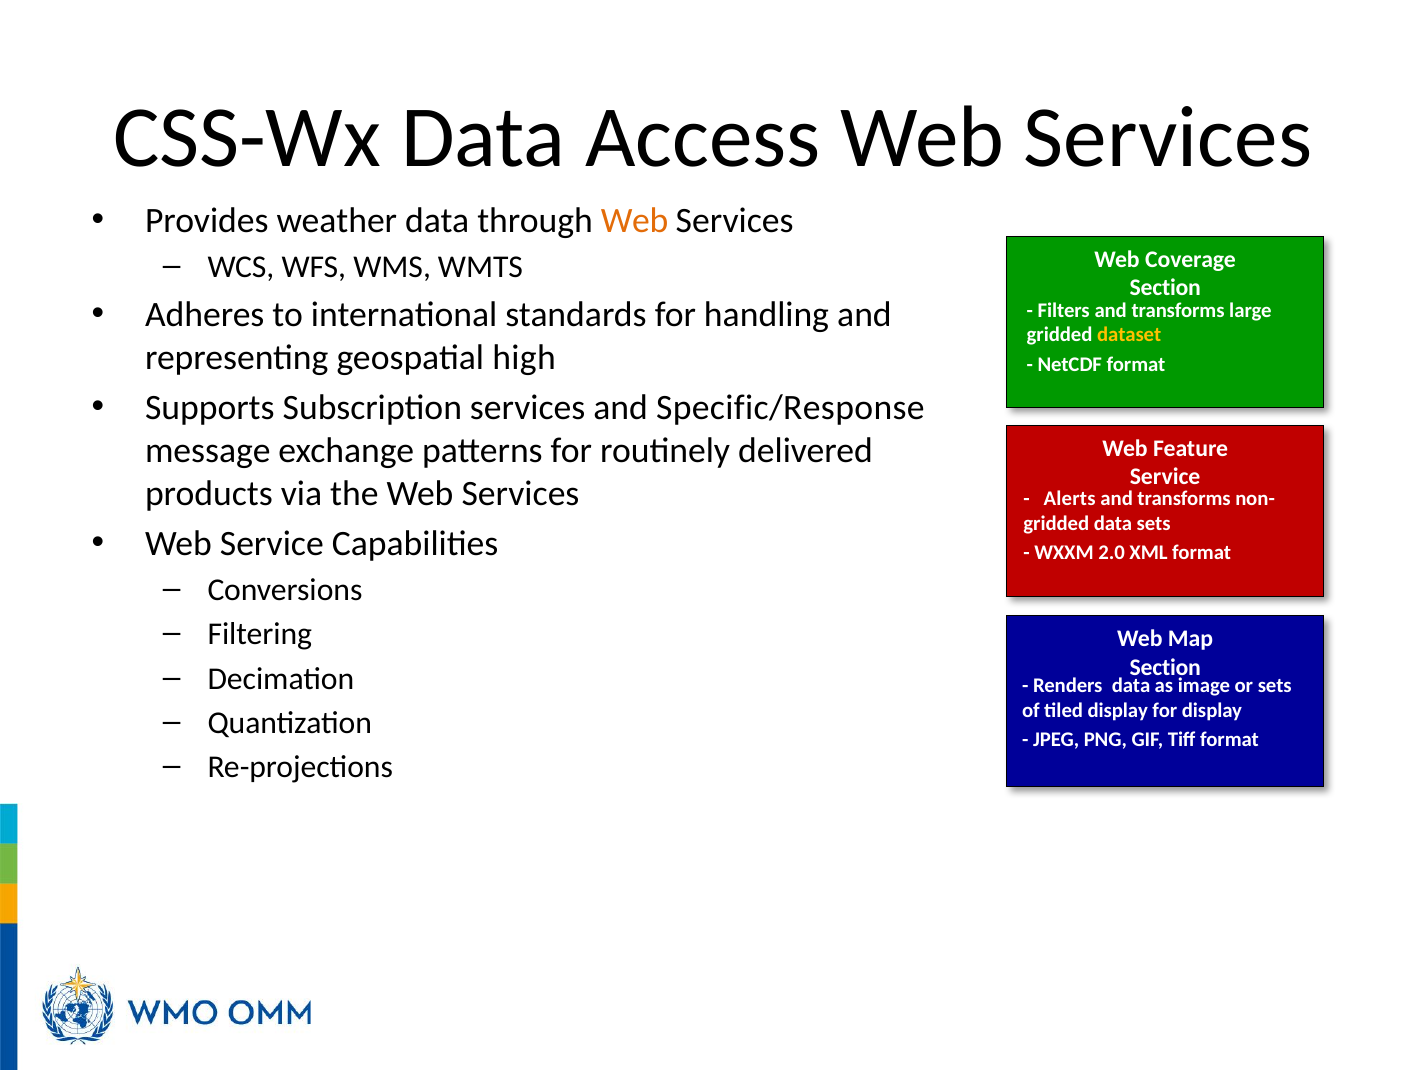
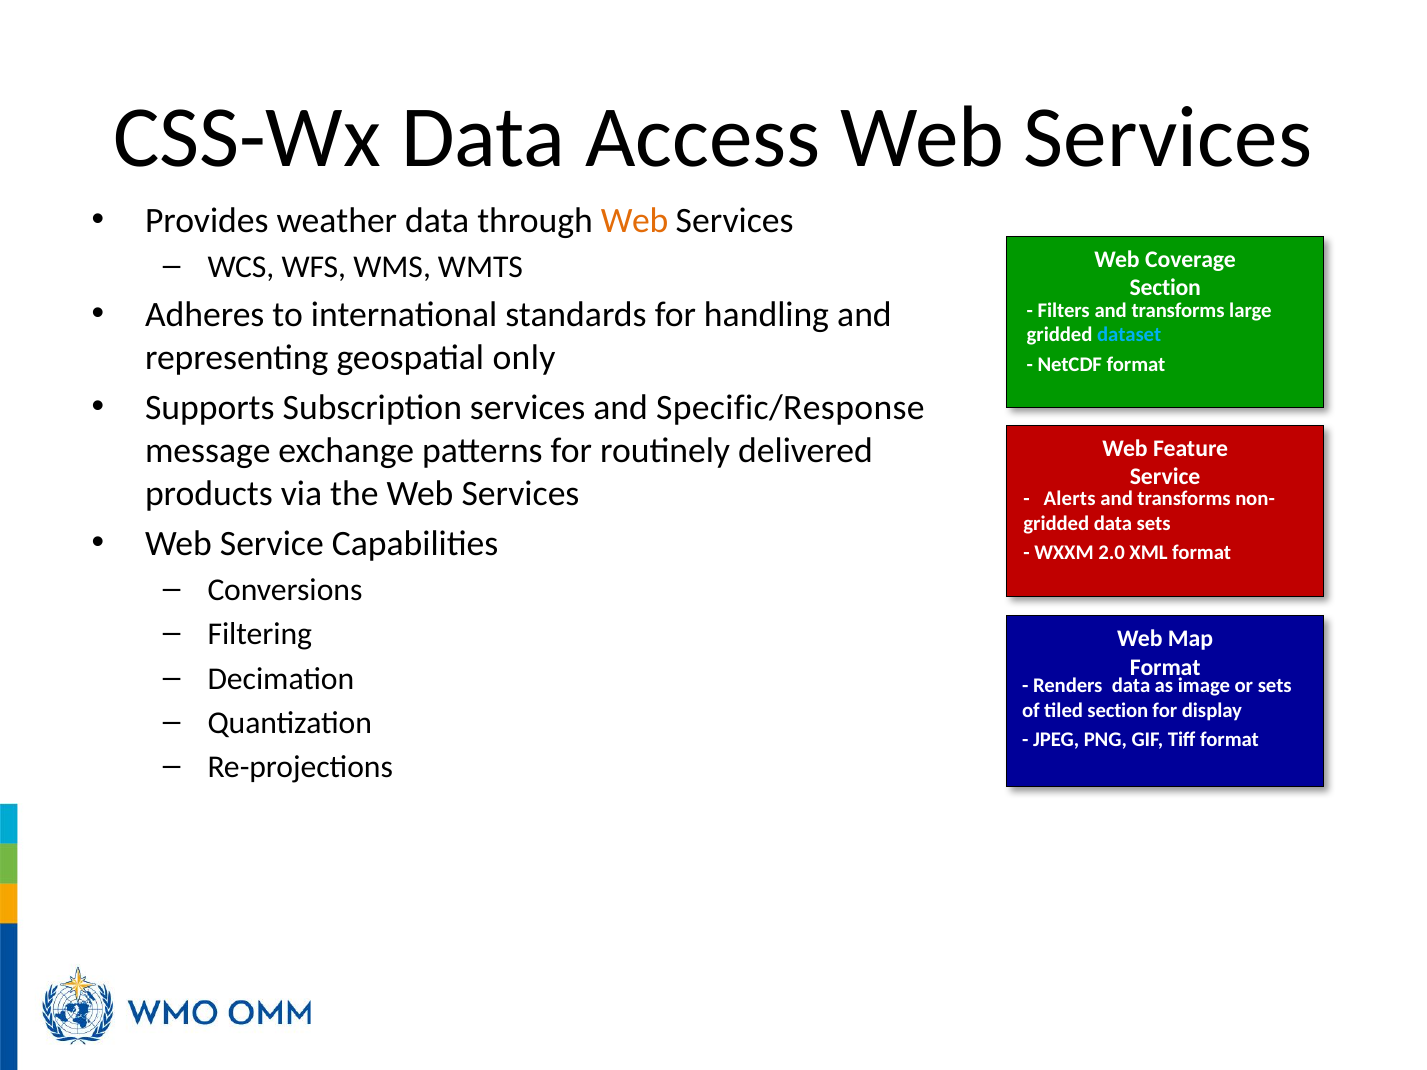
dataset colour: yellow -> light blue
high: high -> only
Section at (1165, 668): Section -> Format
tiled display: display -> section
